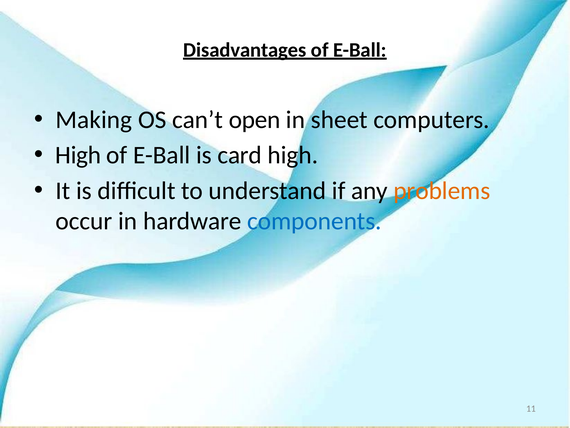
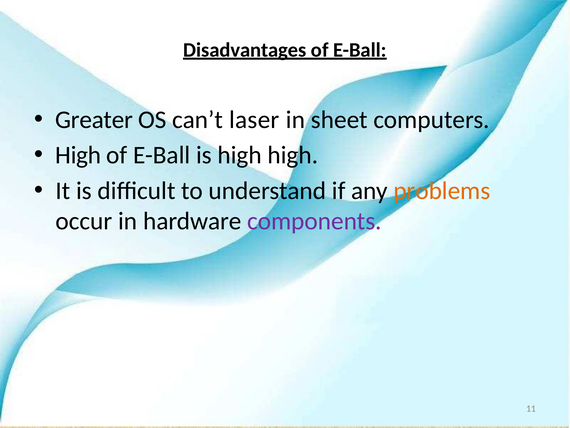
Making: Making -> Greater
open: open -> laser
is card: card -> high
components colour: blue -> purple
